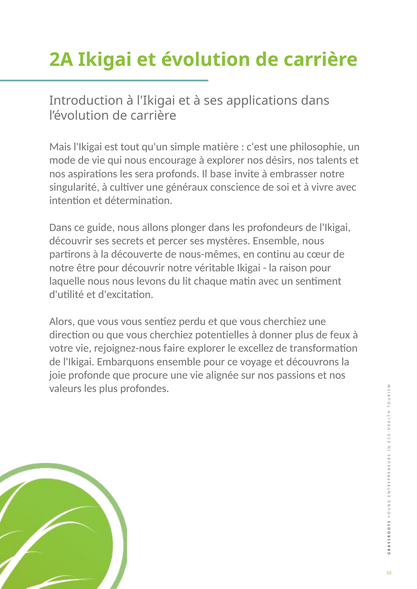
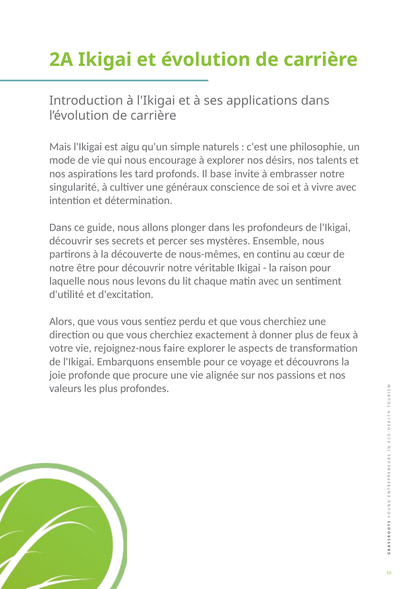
tout: tout -> aigu
matière: matière -> naturels
sera: sera -> tard
potentielles: potentielles -> exactement
excellez: excellez -> aspects
